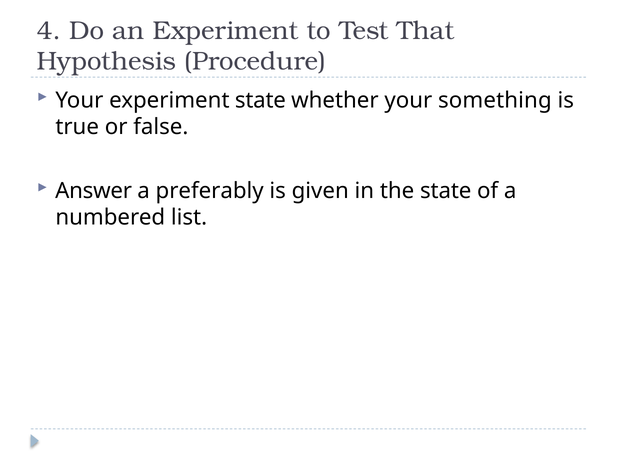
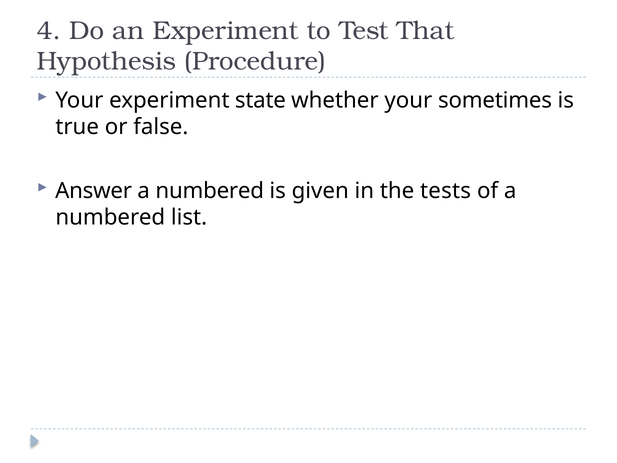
something: something -> sometimes
preferably at (210, 191): preferably -> numbered
the state: state -> tests
